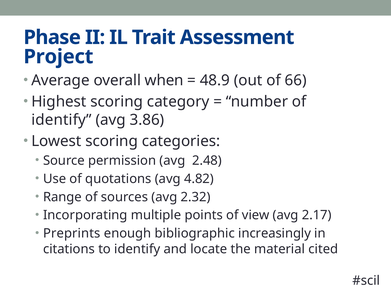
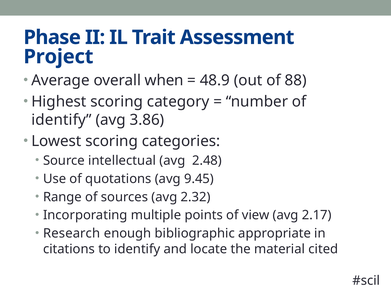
66: 66 -> 88
permission: permission -> intellectual
4.82: 4.82 -> 9.45
Preprints: Preprints -> Research
increasingly: increasingly -> appropriate
